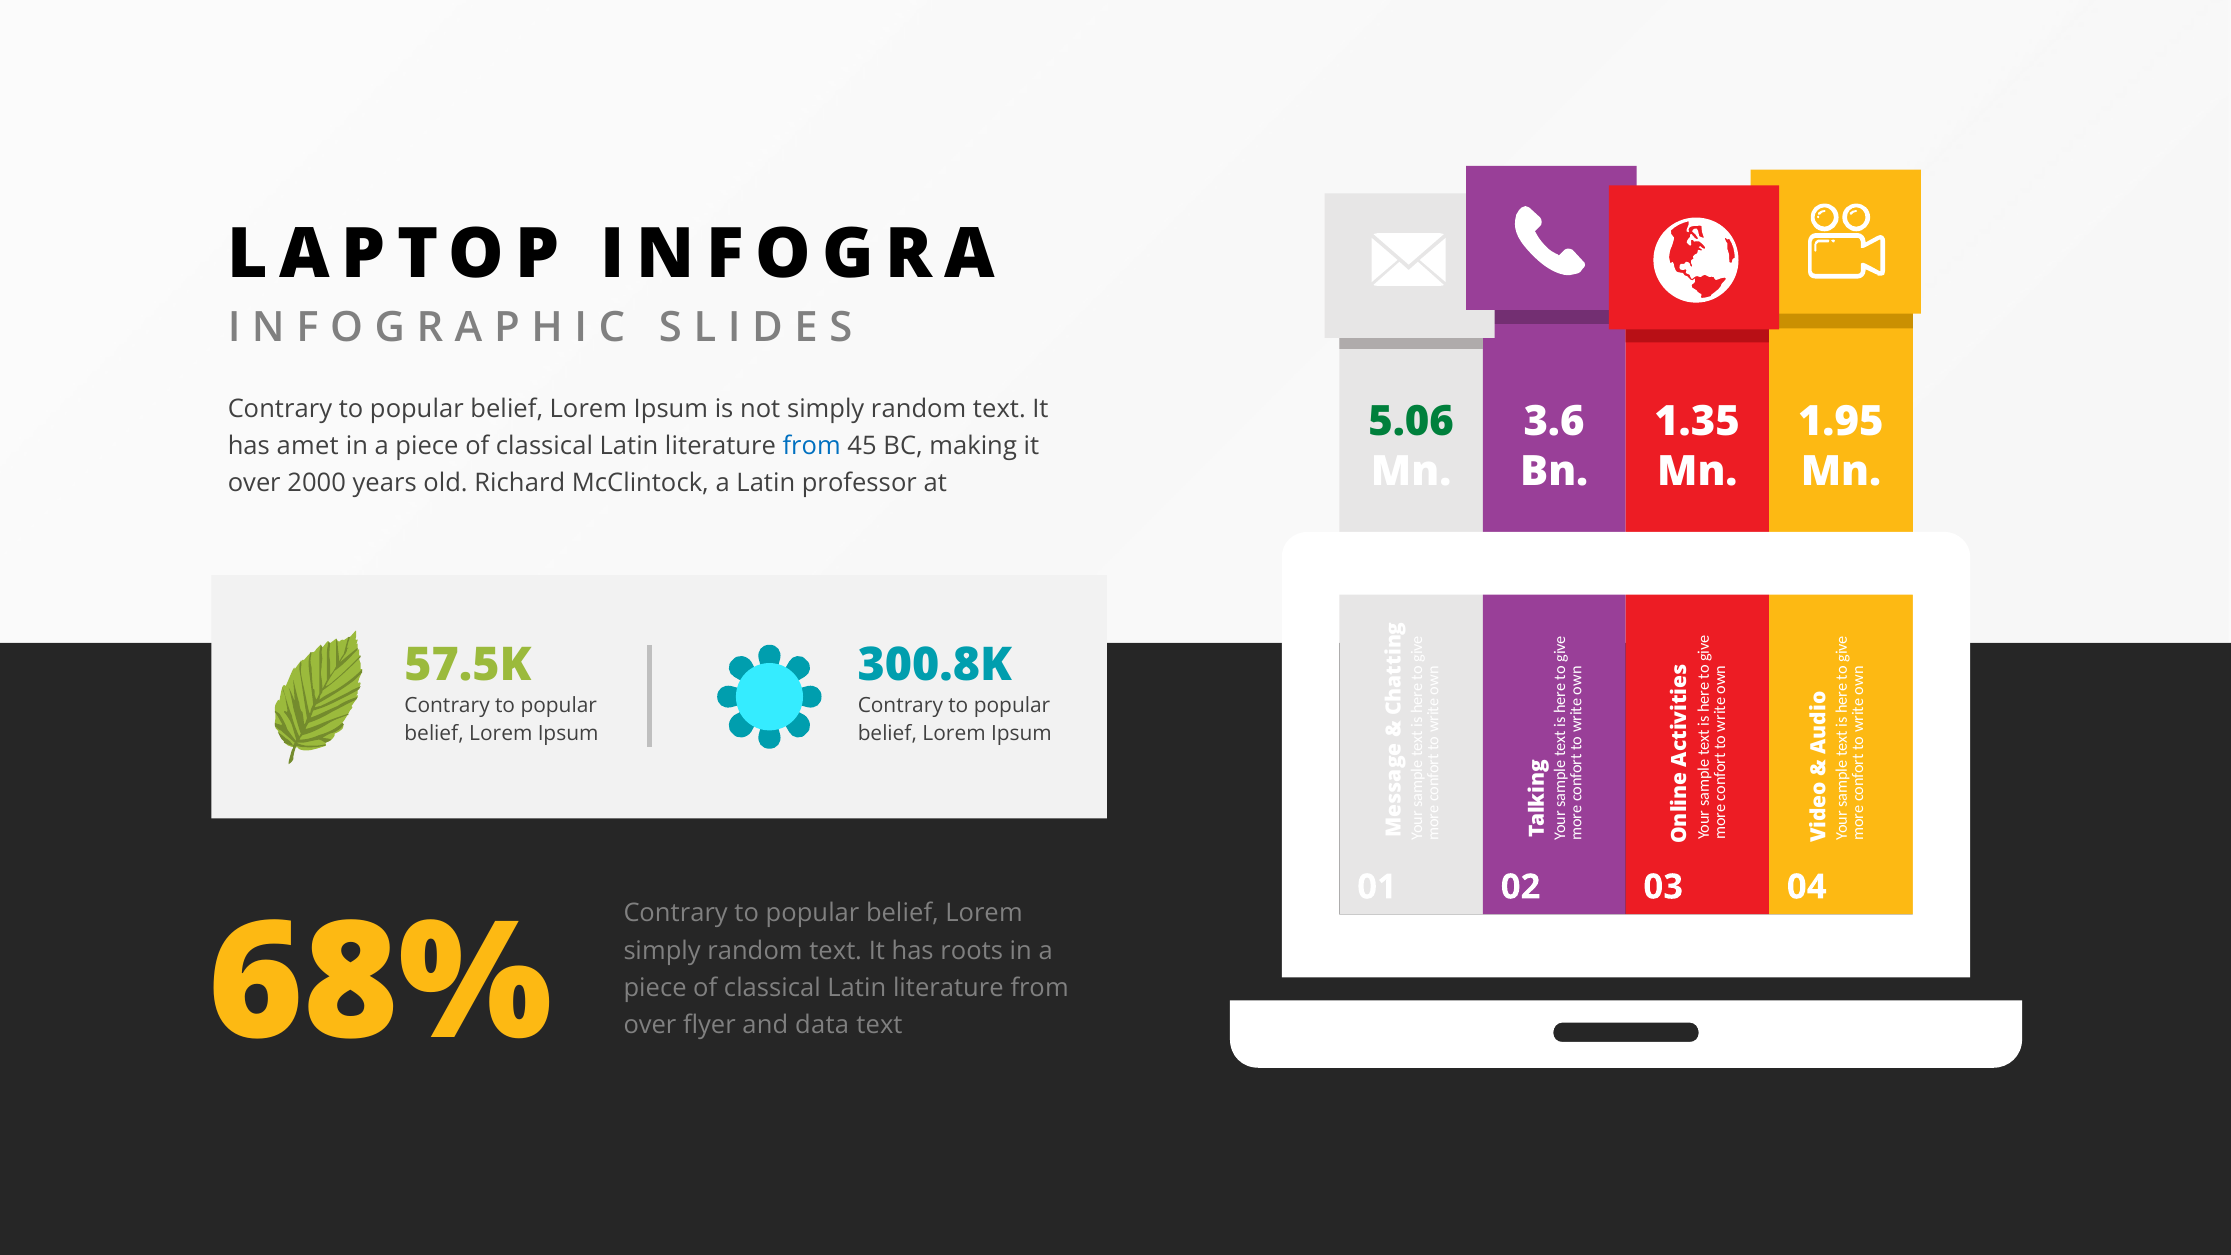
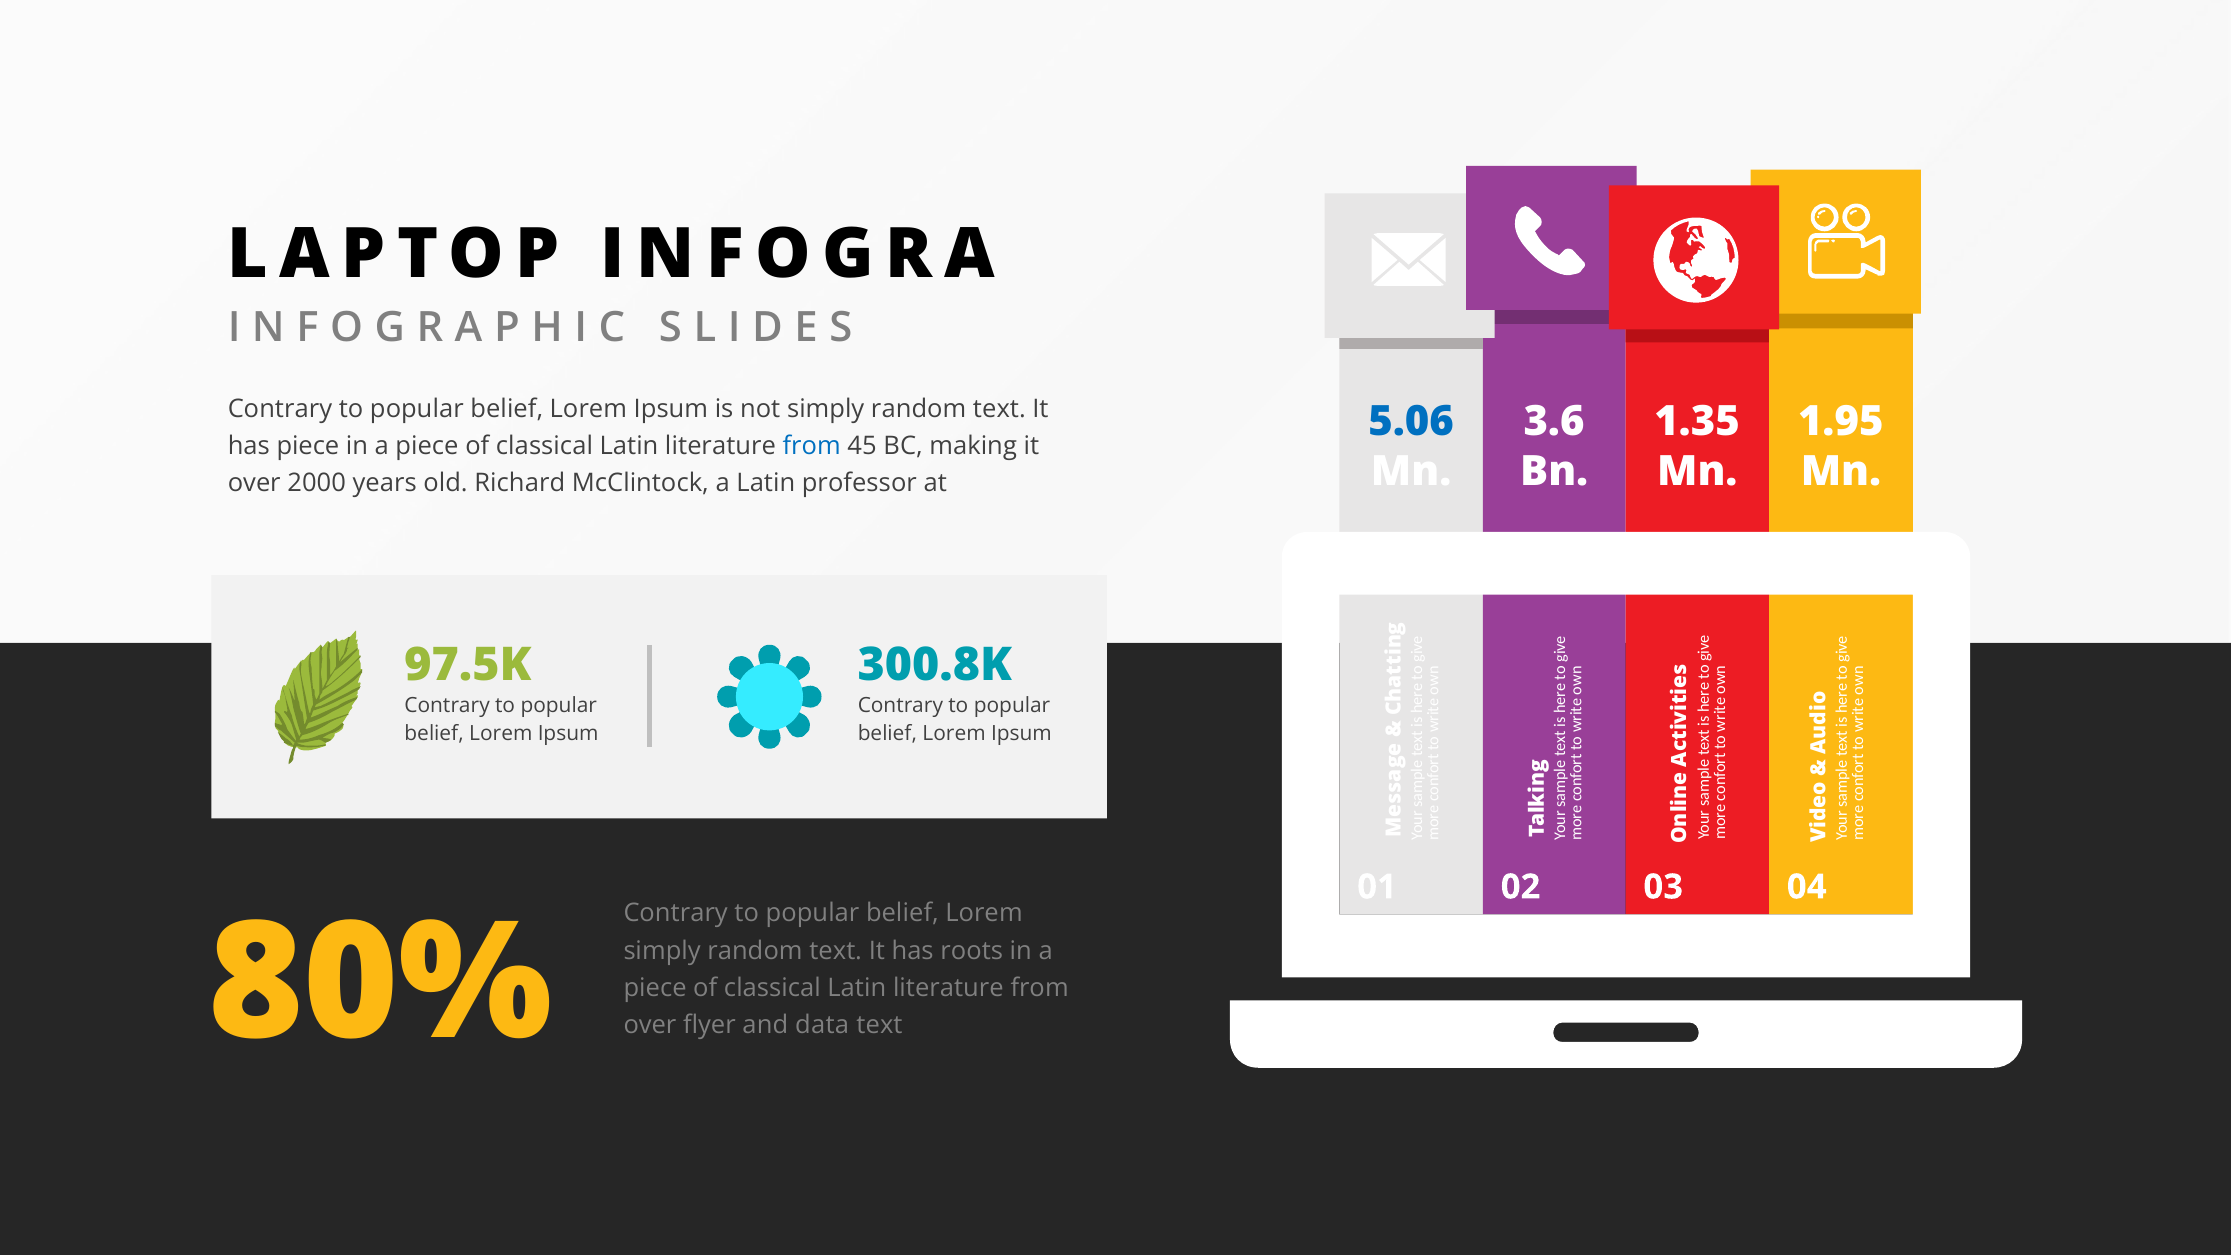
5.06 colour: green -> blue
has amet: amet -> piece
57.5K: 57.5K -> 97.5K
68%: 68% -> 80%
